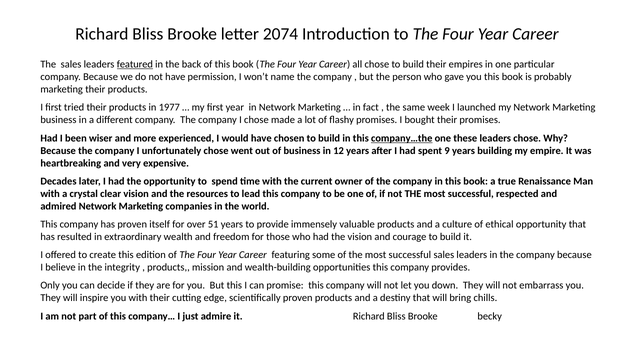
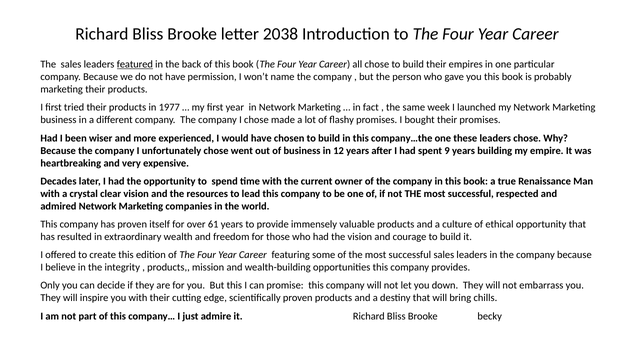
2074: 2074 -> 2038
company…the underline: present -> none
51: 51 -> 61
